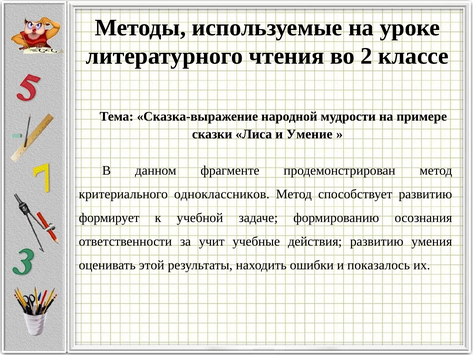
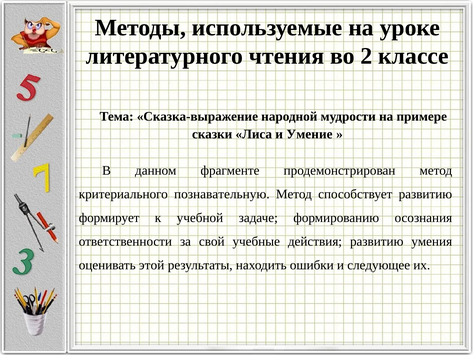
одноклассников: одноклассников -> познавательную
учит: учит -> свой
показалось: показалось -> следующее
